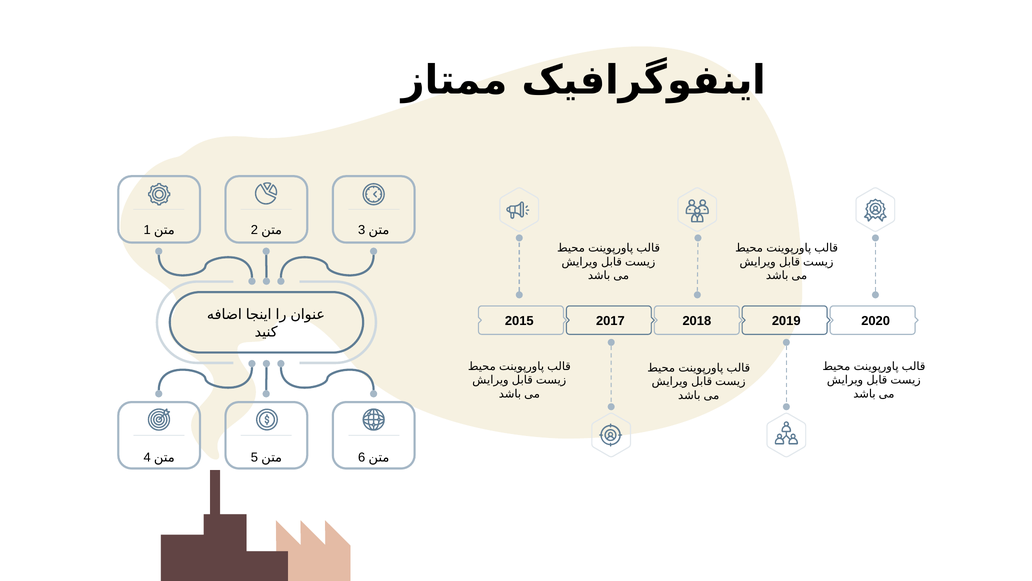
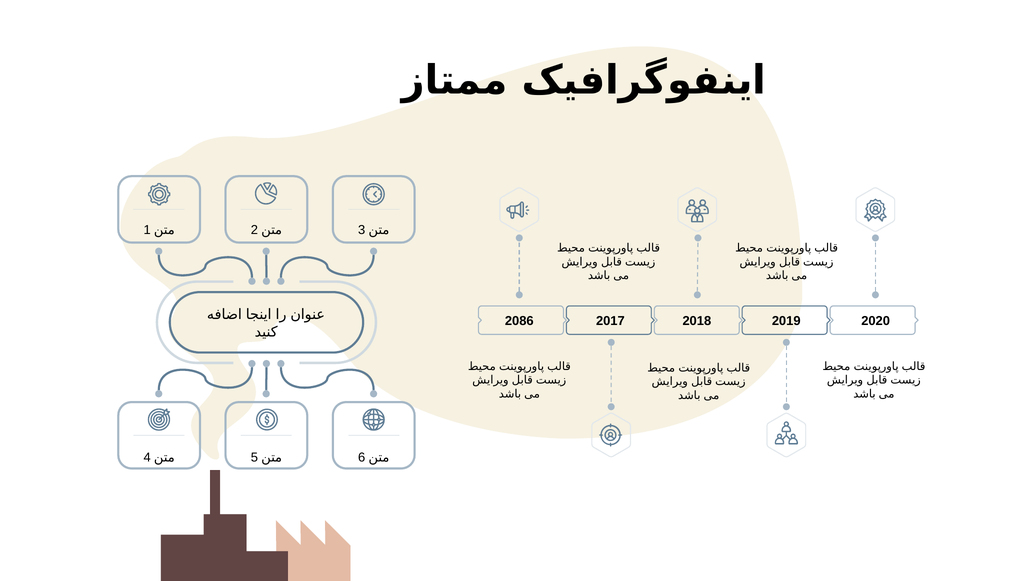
2015: 2015 -> 2086
